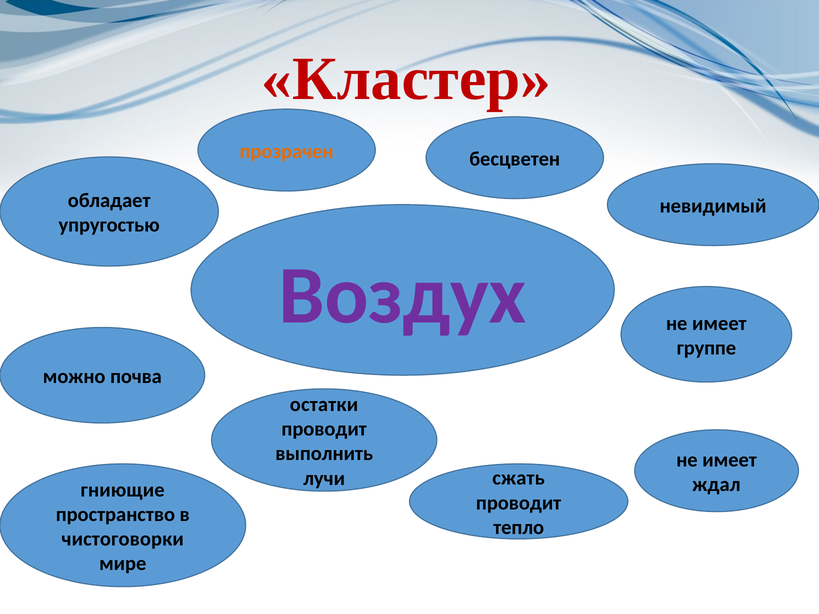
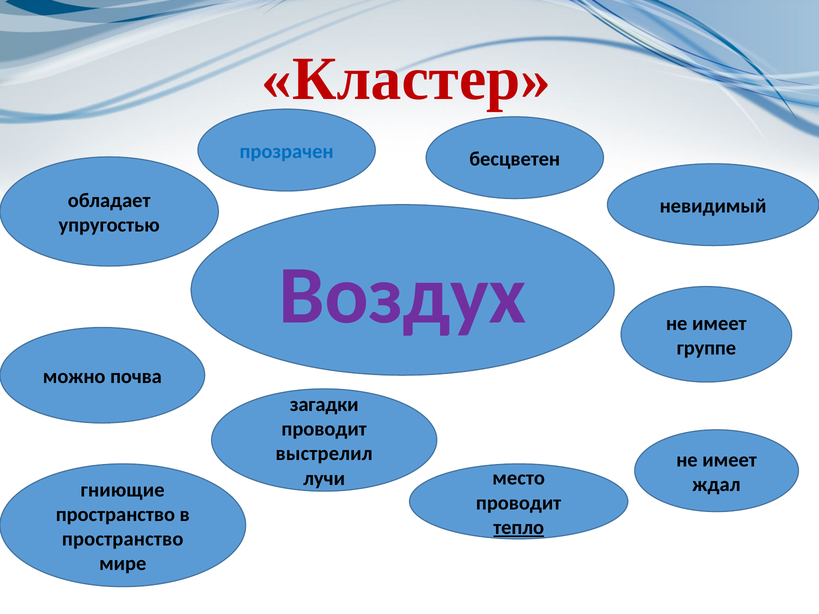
прозрачен colour: orange -> blue
остатки: остатки -> загадки
выполнить: выполнить -> выстрелил
сжать: сжать -> место
тепло underline: none -> present
чистоговорки at (123, 539): чистоговорки -> пространство
